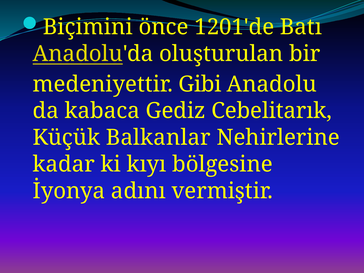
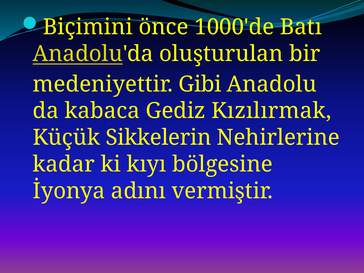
1201'de: 1201'de -> 1000'de
Cebelitarık: Cebelitarık -> Kızılırmak
Balkanlar: Balkanlar -> Sikkelerin
